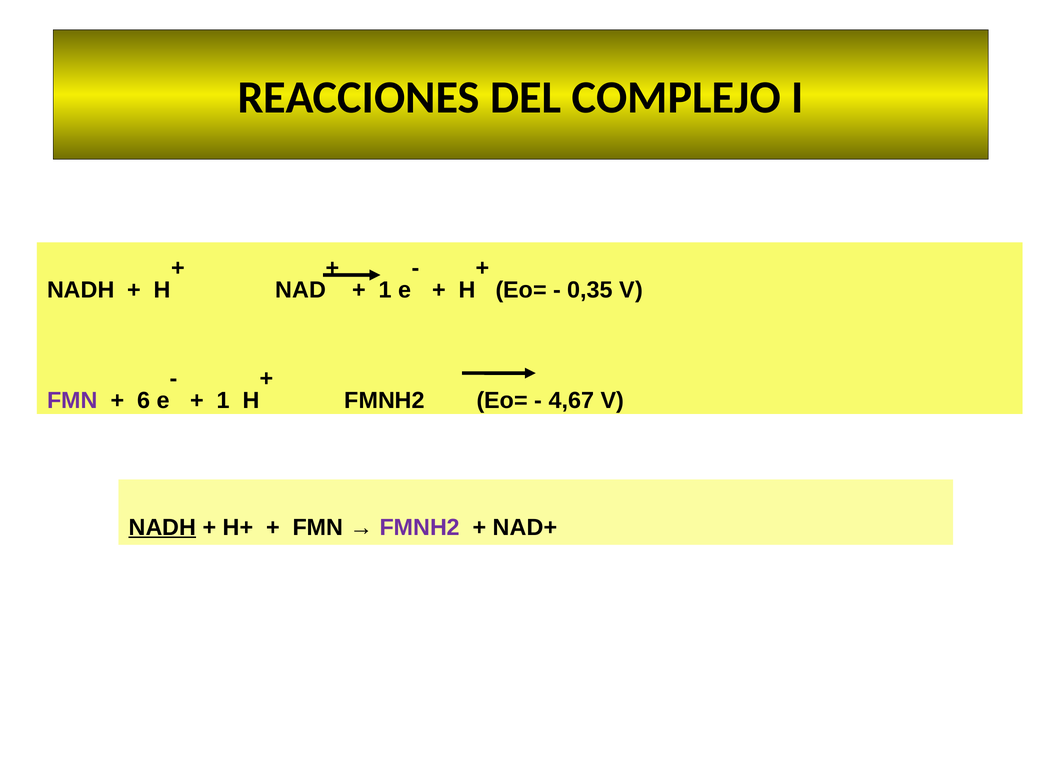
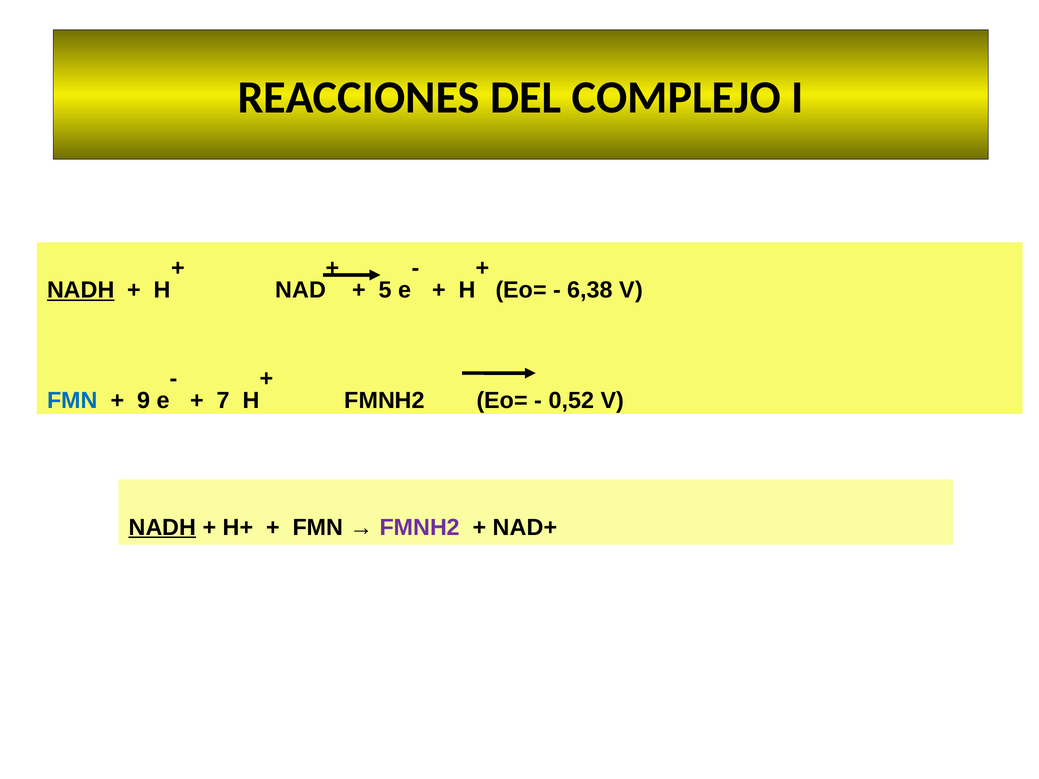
NADH at (81, 290) underline: none -> present
1 at (385, 290): 1 -> 5
0,35: 0,35 -> 6,38
FMN at (72, 401) colour: purple -> blue
6: 6 -> 9
1 at (223, 401): 1 -> 7
4,67: 4,67 -> 0,52
